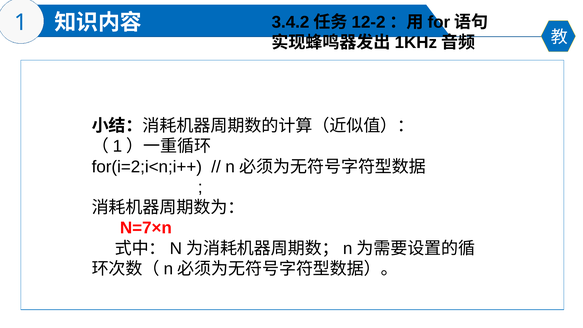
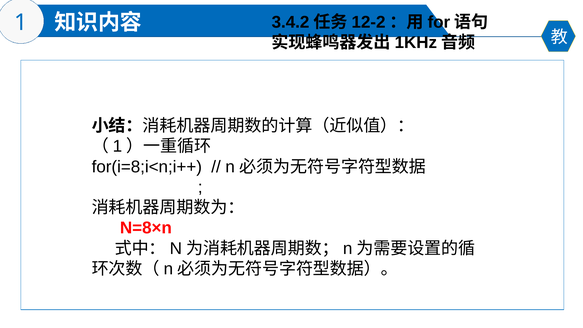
for(i=2;i<n;i++: for(i=2;i<n;i++ -> for(i=8;i<n;i++
N=7×n: N=7×n -> N=8×n
